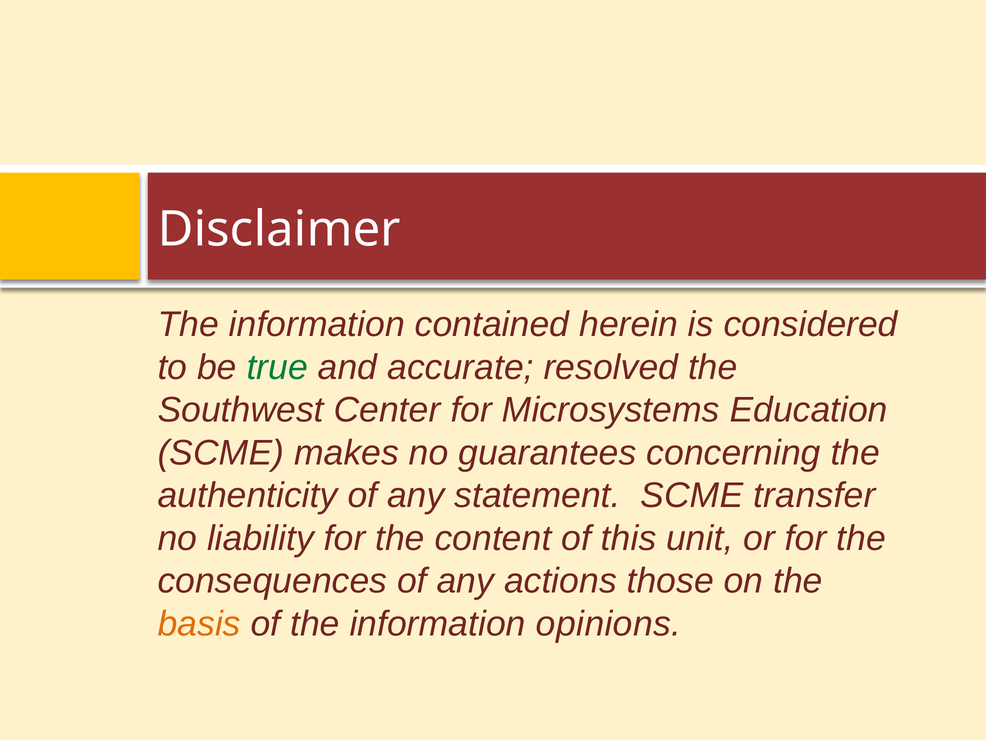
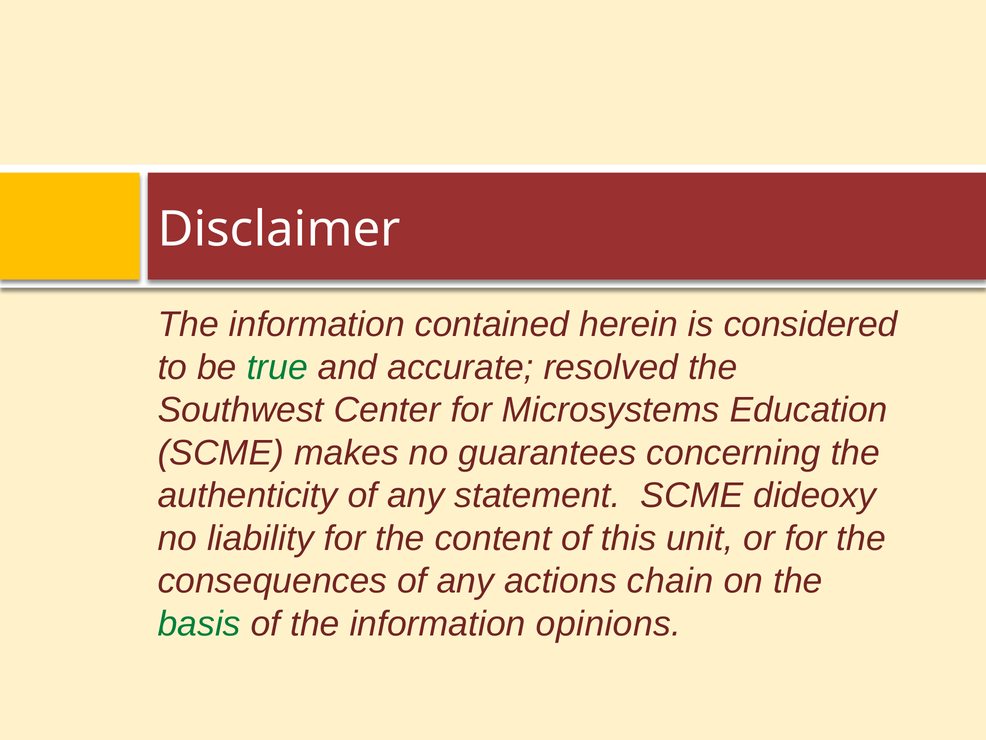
transfer: transfer -> dideoxy
those: those -> chain
basis colour: orange -> green
